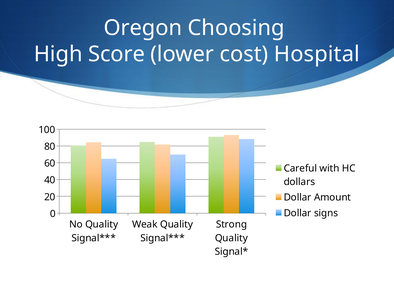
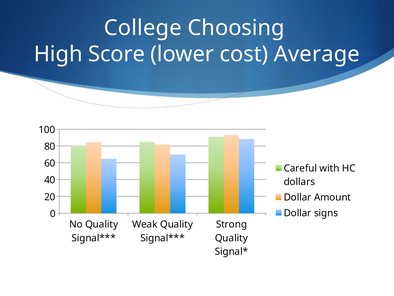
Oregon: Oregon -> College
Hospital: Hospital -> Average
